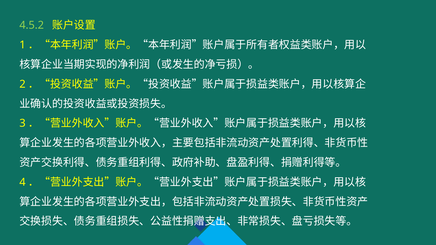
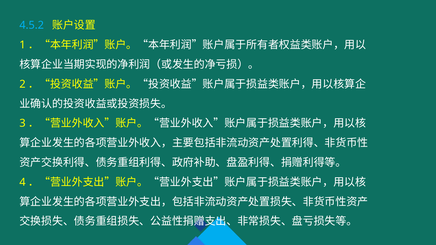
4.5.2 colour: light green -> light blue
